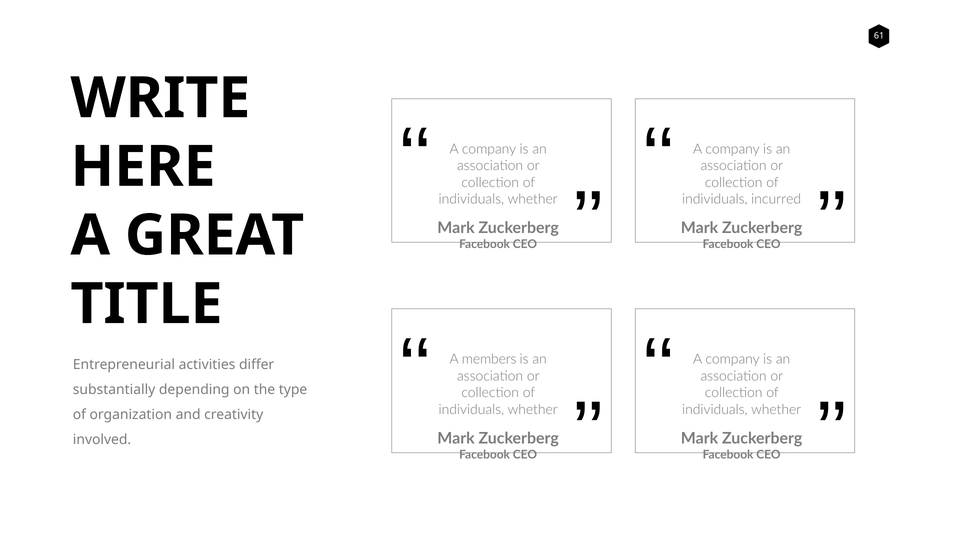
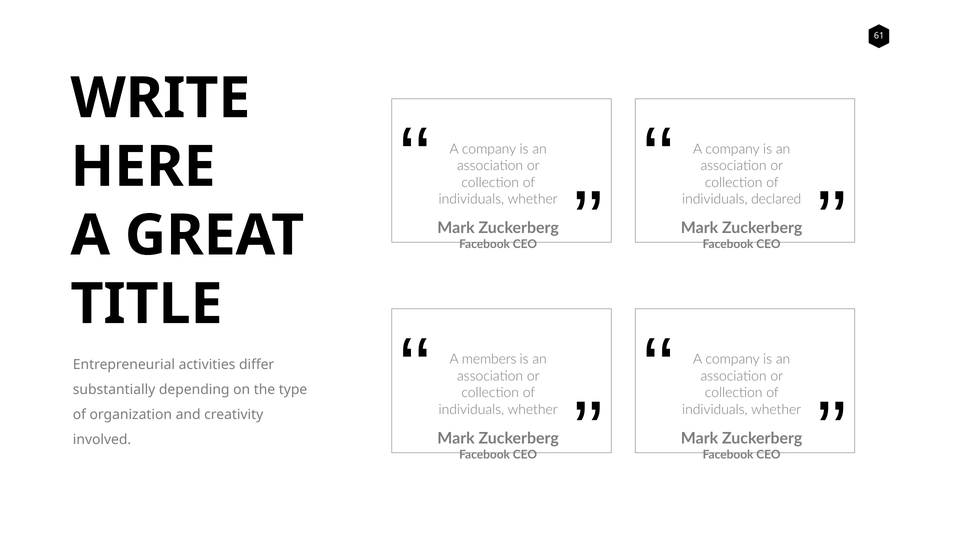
incurred: incurred -> declared
